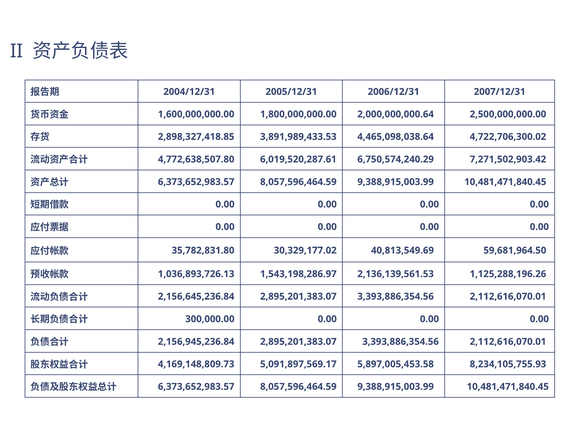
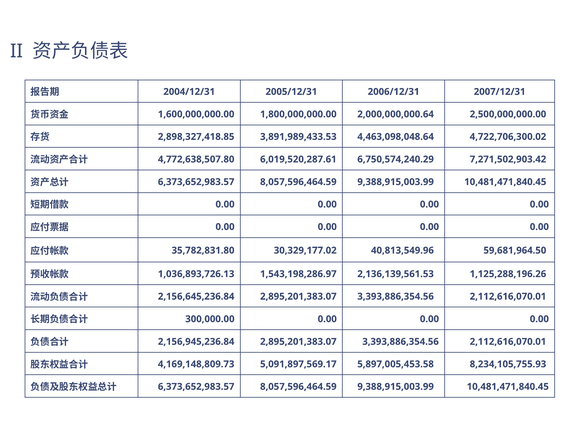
4,465,098,038.64: 4,465,098,038.64 -> 4,463,098,048.64
40,813,549.69: 40,813,549.69 -> 40,813,549.96
